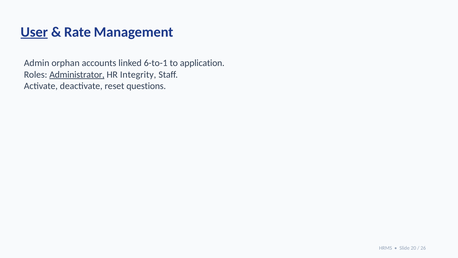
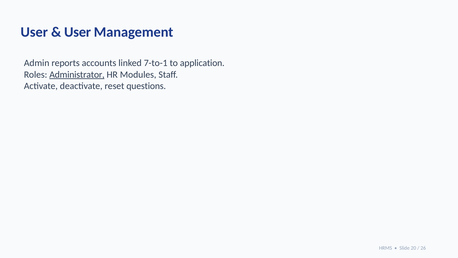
User at (34, 32) underline: present -> none
Rate at (78, 32): Rate -> User
orphan: orphan -> reports
6-to-1: 6-to-1 -> 7-to-1
Integrity: Integrity -> Modules
